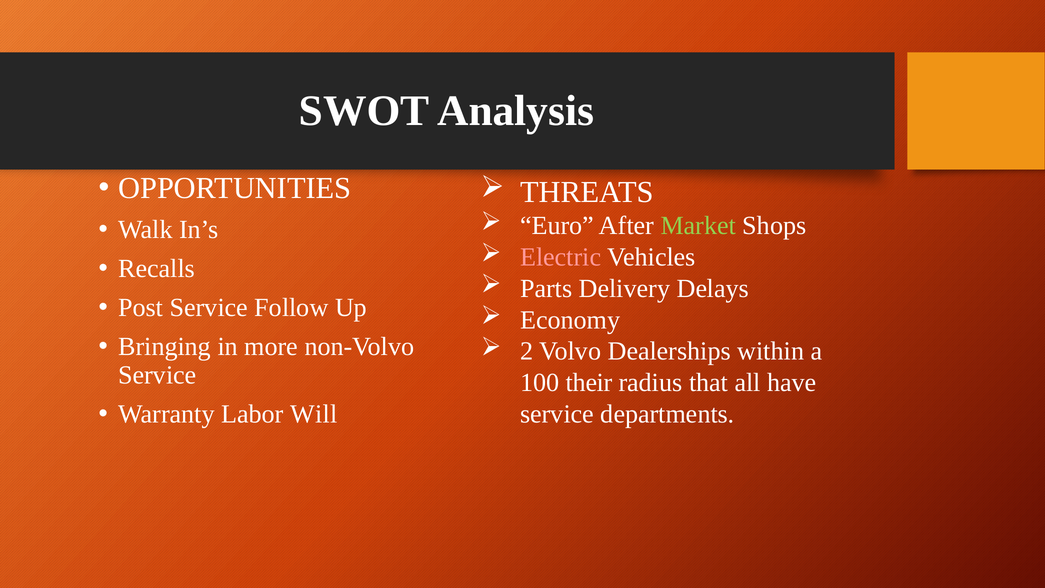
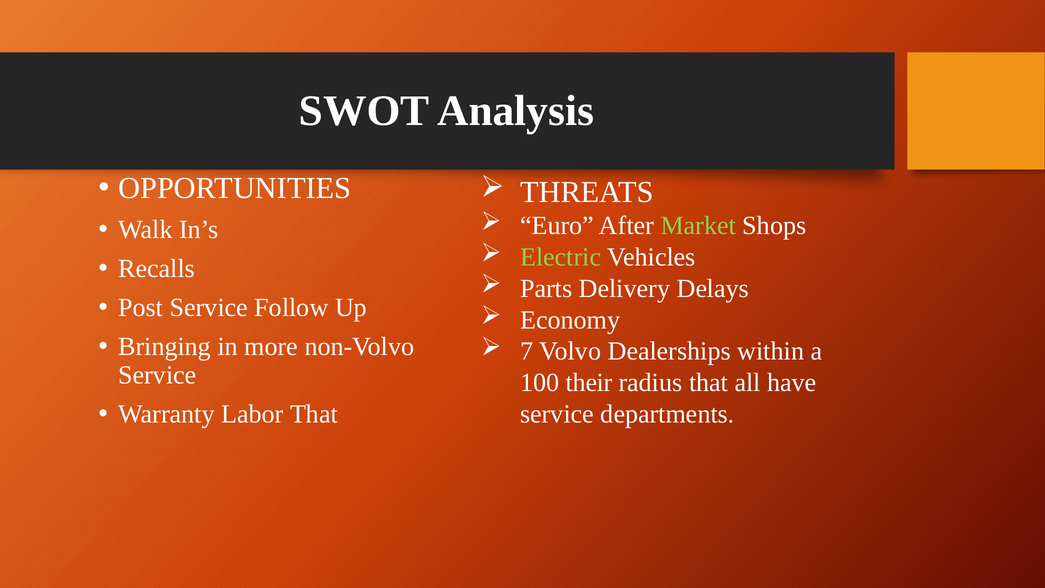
Electric colour: pink -> light green
2: 2 -> 7
Labor Will: Will -> That
